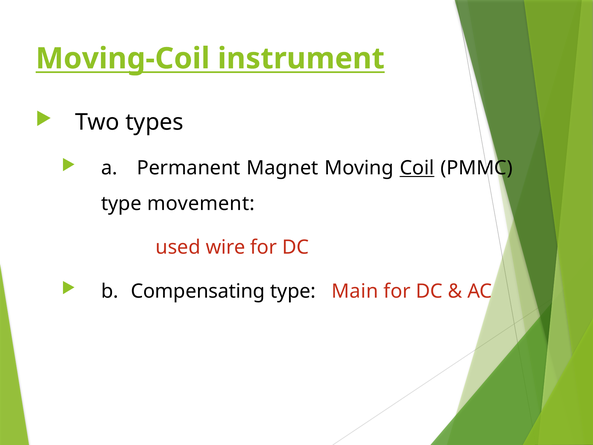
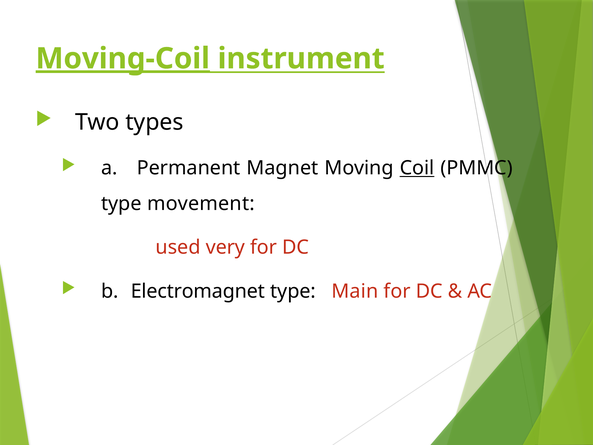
Moving-Coil underline: none -> present
wire: wire -> very
Compensating: Compensating -> Electromagnet
